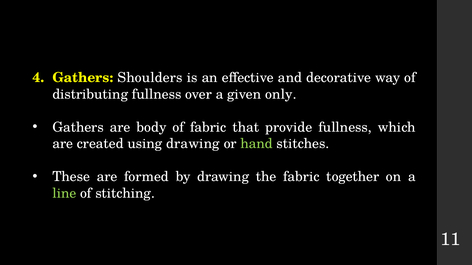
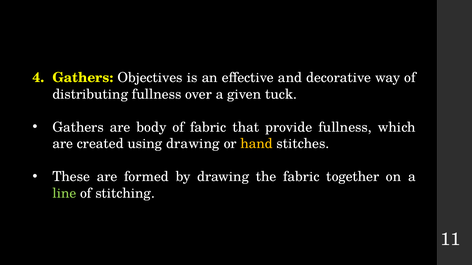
Shoulders: Shoulders -> Objectives
only: only -> tuck
hand colour: light green -> yellow
